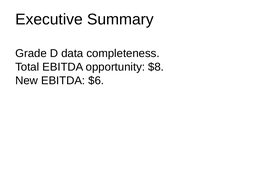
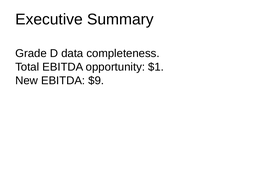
$8: $8 -> $1
$6: $6 -> $9
